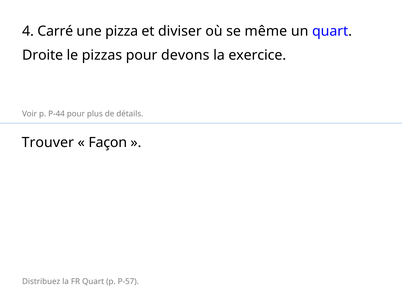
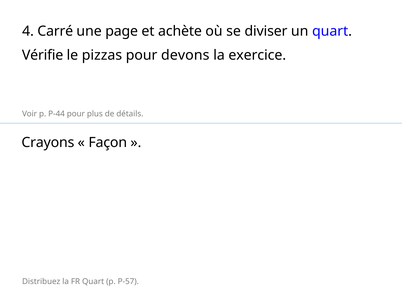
pizza: pizza -> page
diviser: diviser -> achète
même: même -> diviser
Droite: Droite -> Vérifie
Trouver: Trouver -> Crayons
